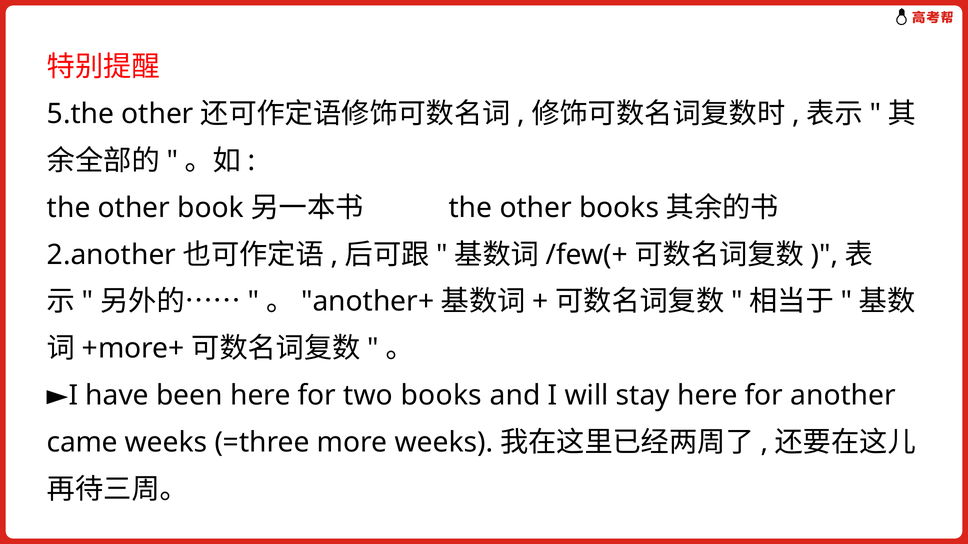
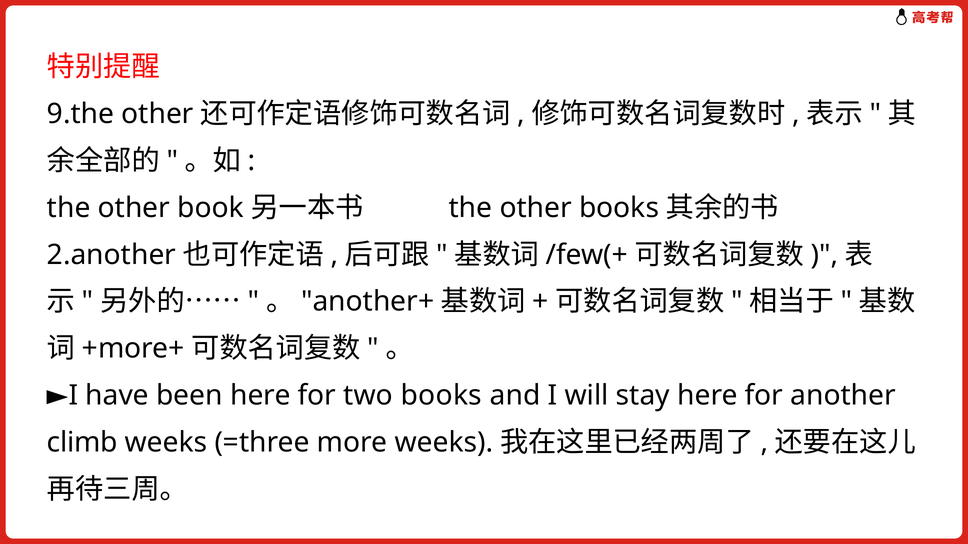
5.the: 5.the -> 9.the
came: came -> climb
